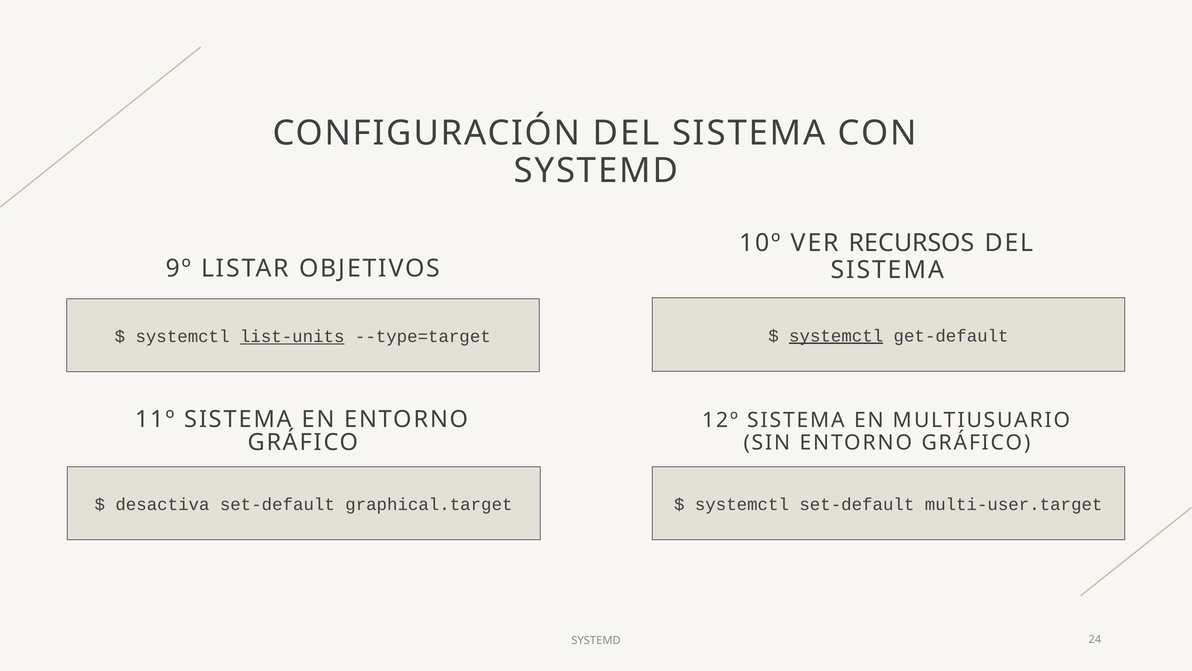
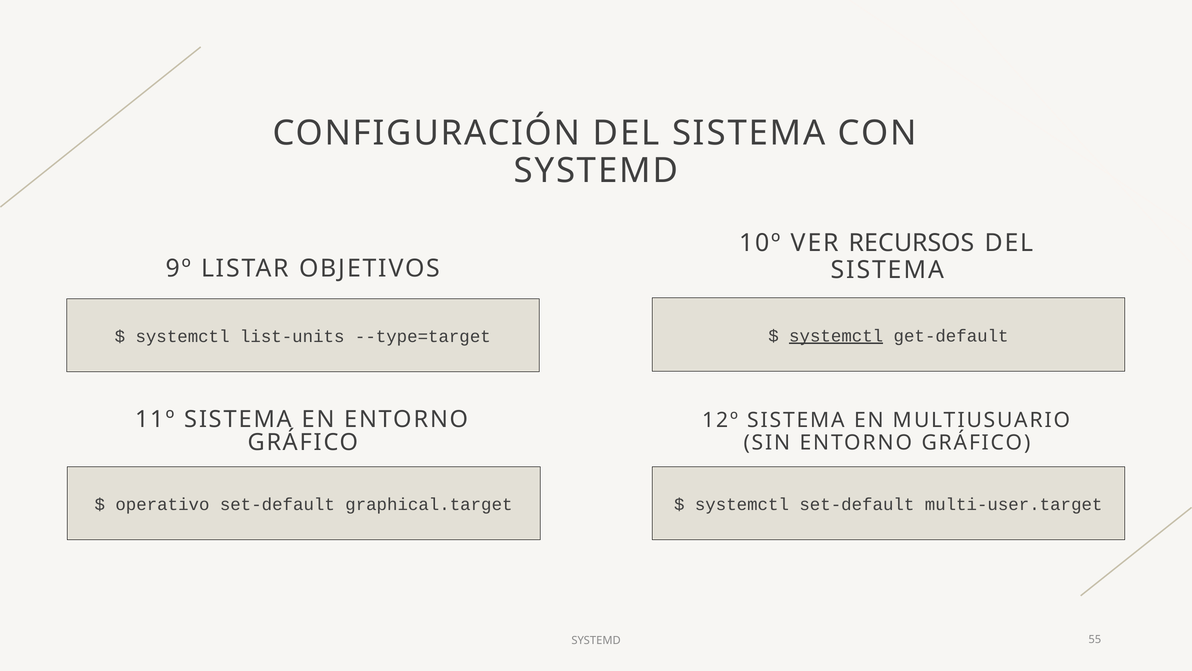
list-units underline: present -> none
desactiva: desactiva -> operativo
24: 24 -> 55
